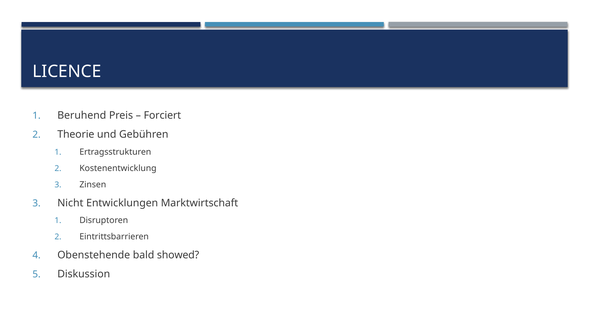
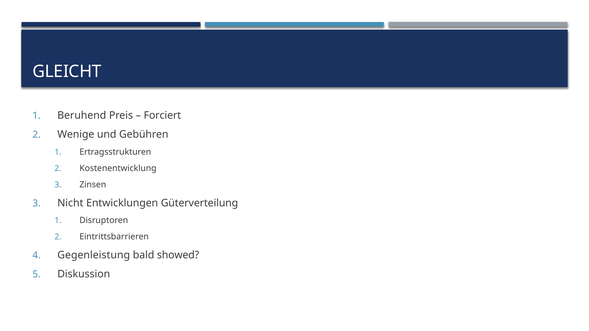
LICENCE: LICENCE -> GLEICHT
Theorie: Theorie -> Wenige
Marktwirtschaft: Marktwirtschaft -> Güterverteilung
Obenstehende: Obenstehende -> Gegenleistung
